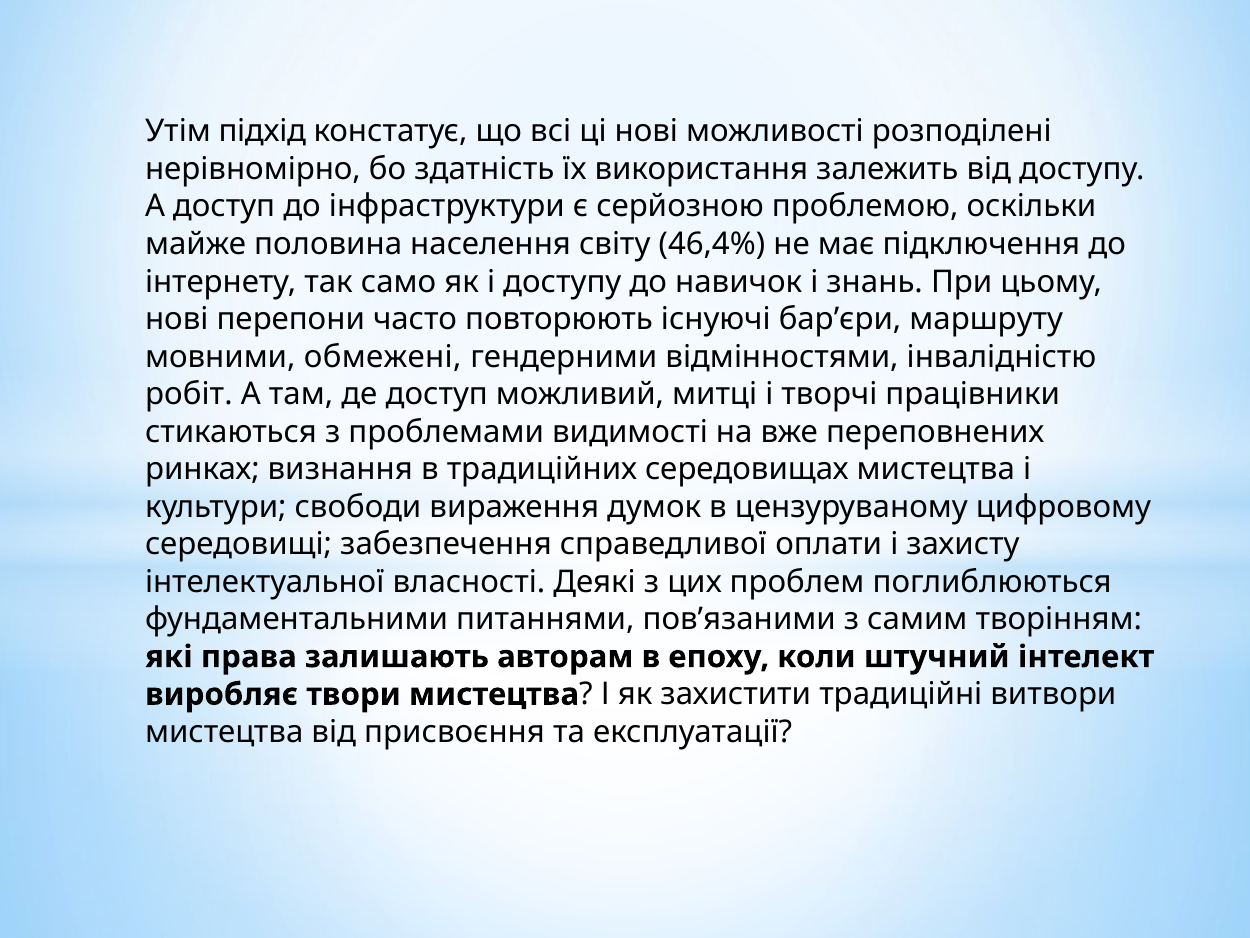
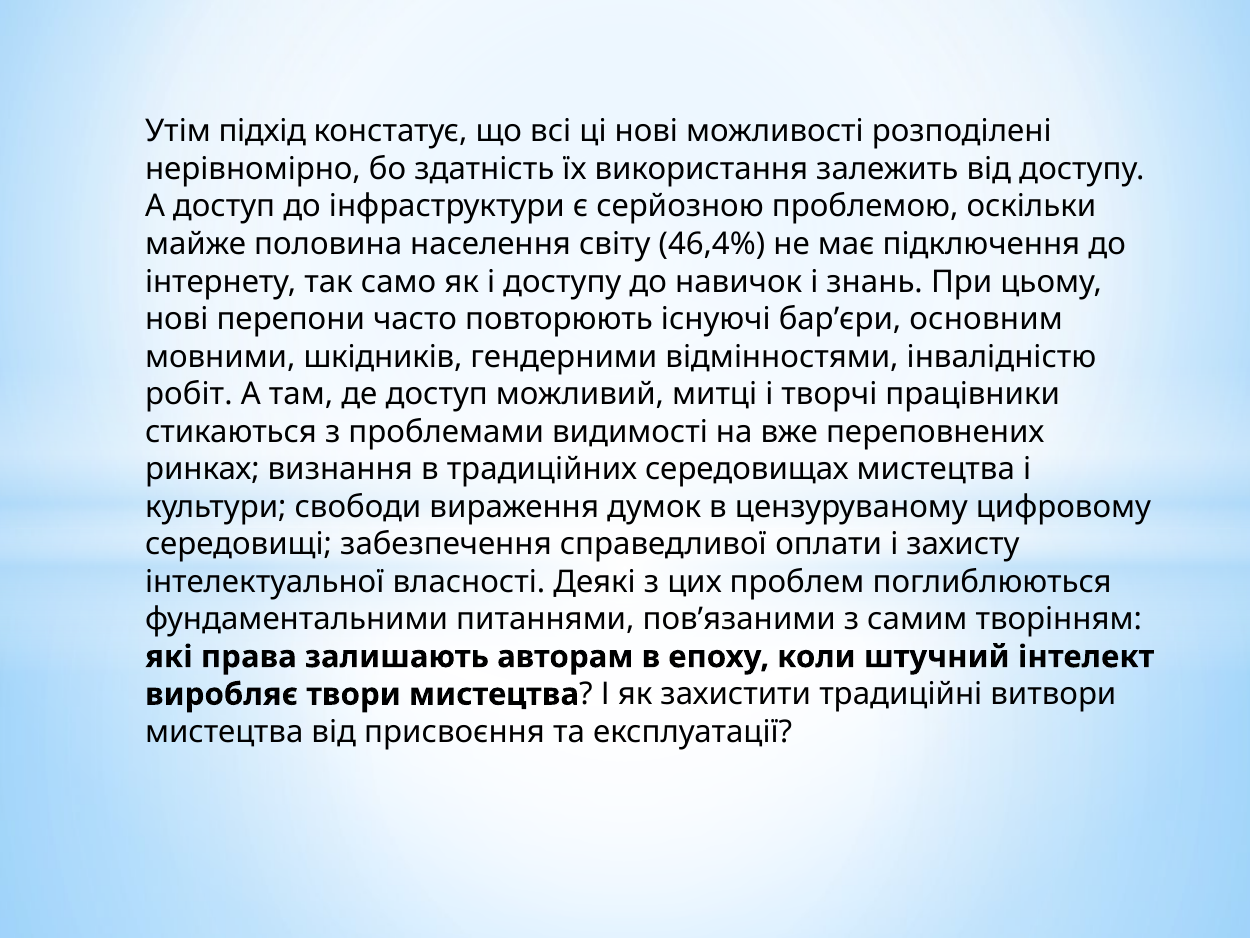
маршруту: маршруту -> основним
обмежені: обмежені -> шкідників
